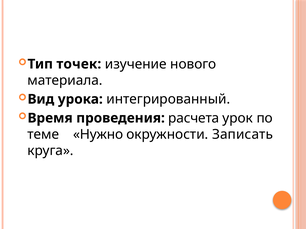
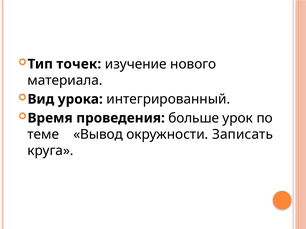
расчета: расчета -> больше
Нужно: Нужно -> Вывод
